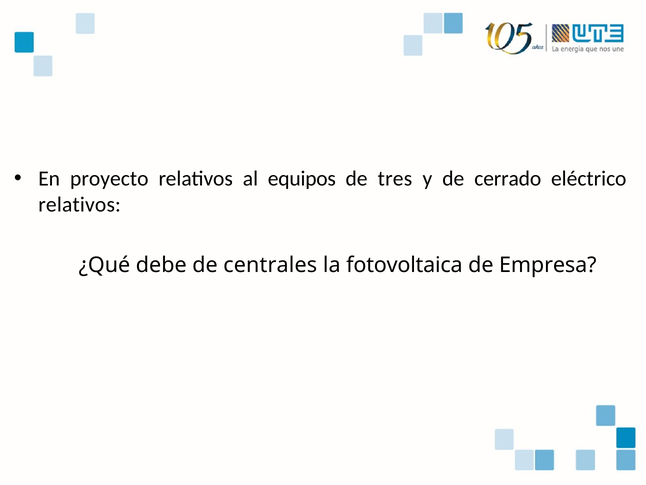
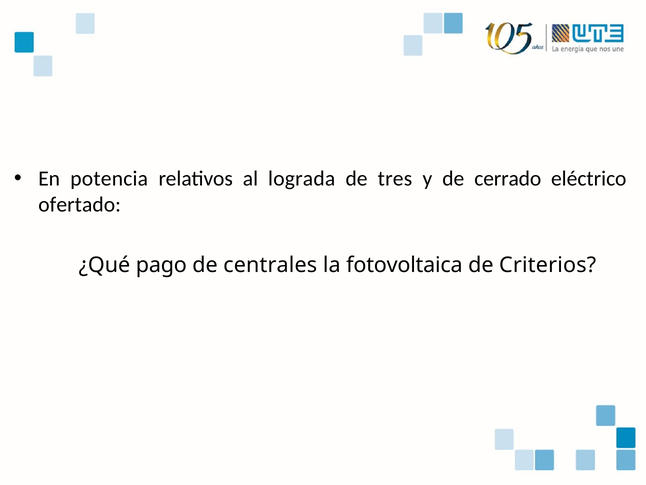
proyecto: proyecto -> potencia
equipos: equipos -> lograda
relativos at (80, 204): relativos -> ofertado
debe: debe -> pago
Empresa: Empresa -> Criterios
